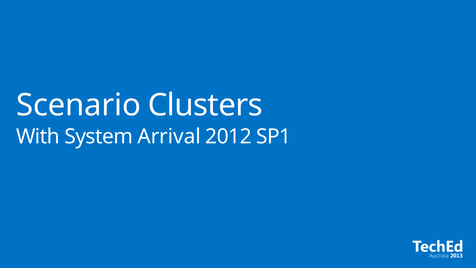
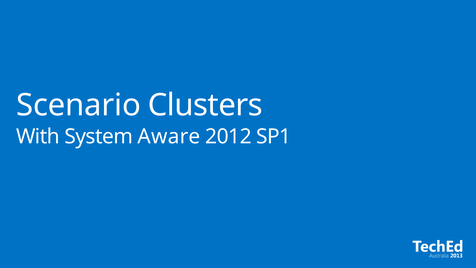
Arrival: Arrival -> Aware
